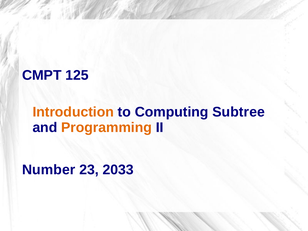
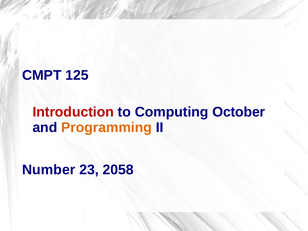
Introduction colour: orange -> red
Subtree: Subtree -> October
2033: 2033 -> 2058
